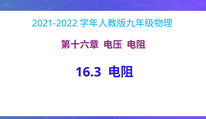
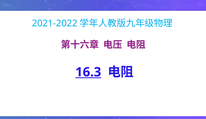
16.3 underline: none -> present
